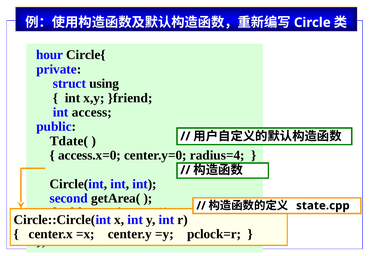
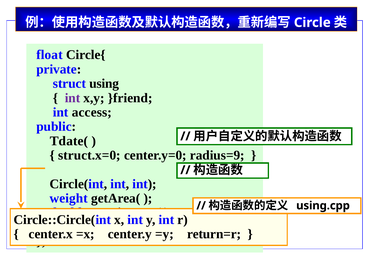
hour: hour -> float
int at (72, 98) colour: black -> purple
access.x=0: access.x=0 -> struct.x=0
radius=4: radius=4 -> radius=9
second: second -> weight
state.cpp: state.cpp -> using.cpp
pclock=r: pclock=r -> return=r
